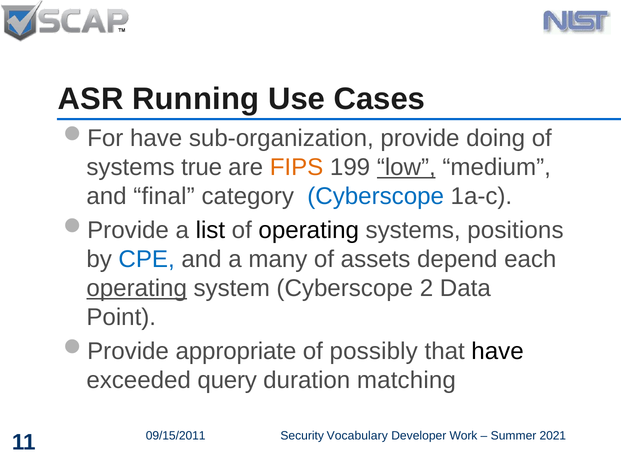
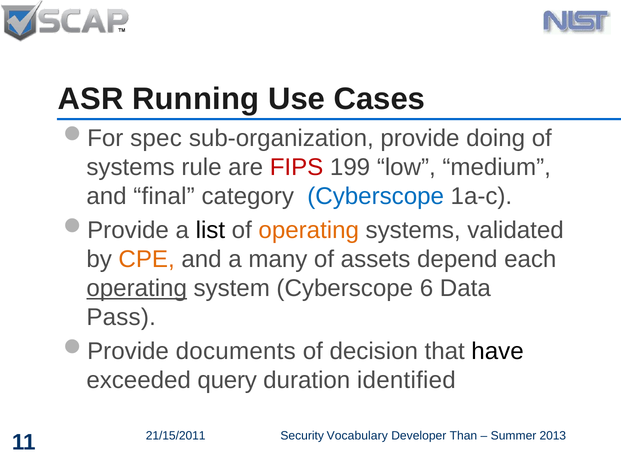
have at (156, 138): have -> spec
true: true -> rule
FIPS colour: orange -> red
low underline: present -> none
operating at (309, 230) colour: black -> orange
positions: positions -> validated
CPE colour: blue -> orange
2: 2 -> 6
Point: Point -> Pass
appropriate: appropriate -> documents
possibly: possibly -> decision
matching: matching -> identified
09/15/2011: 09/15/2011 -> 21/15/2011
Work: Work -> Than
2021: 2021 -> 2013
